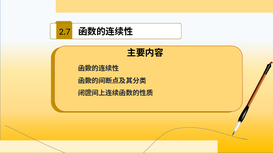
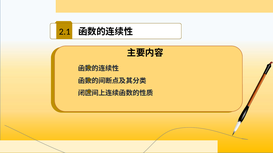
2.7: 2.7 -> 2.1
